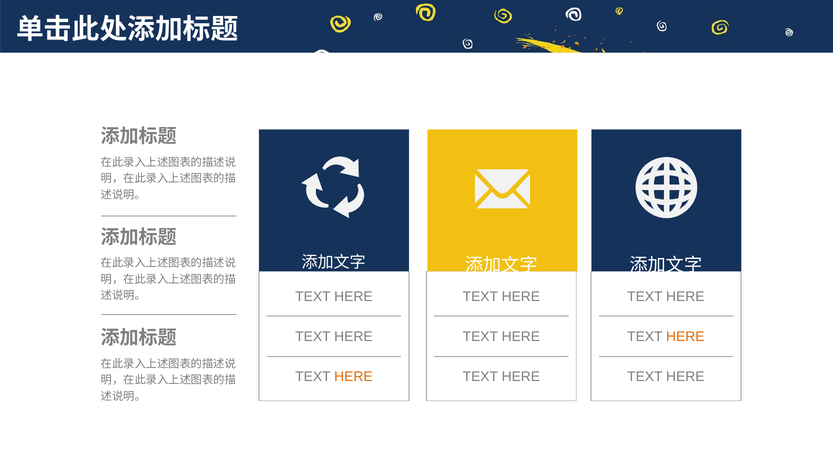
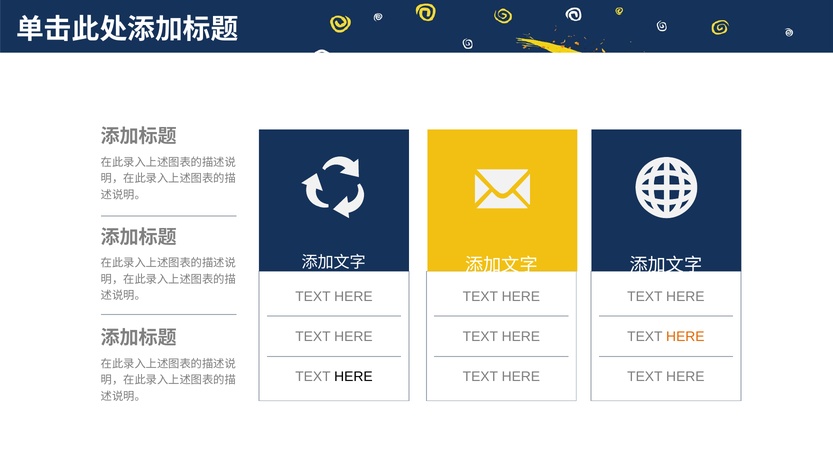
HERE at (353, 376) colour: orange -> black
